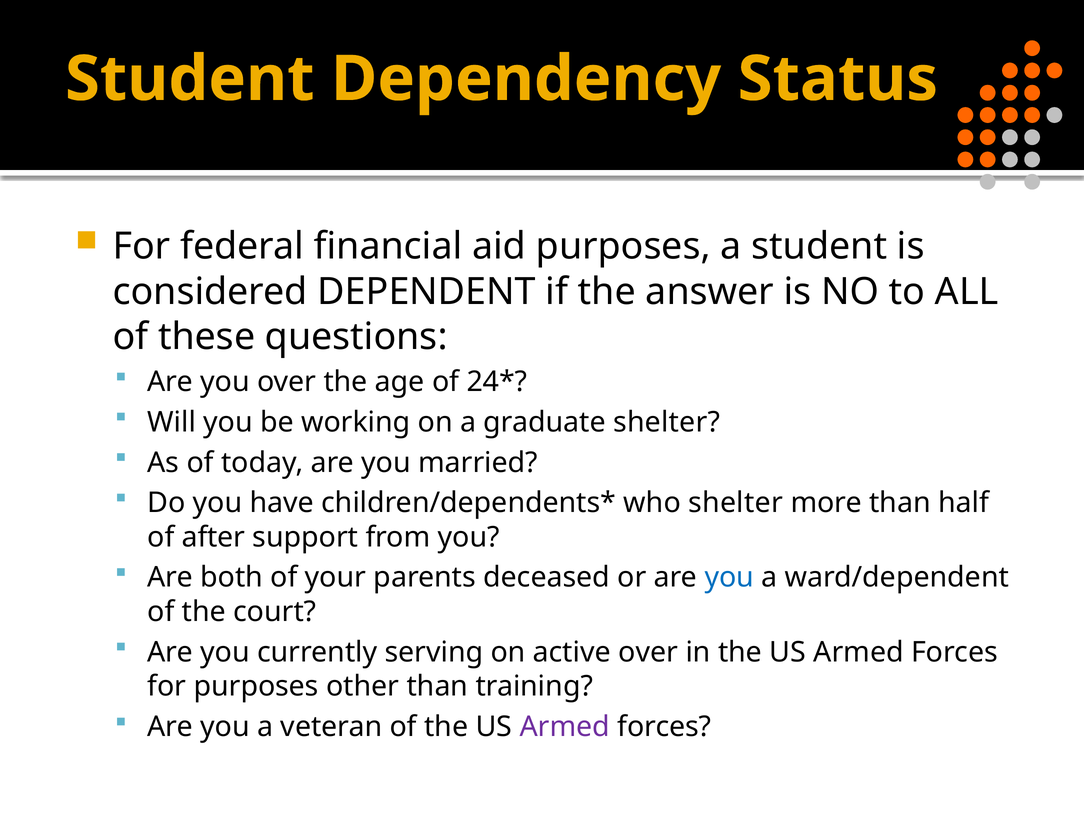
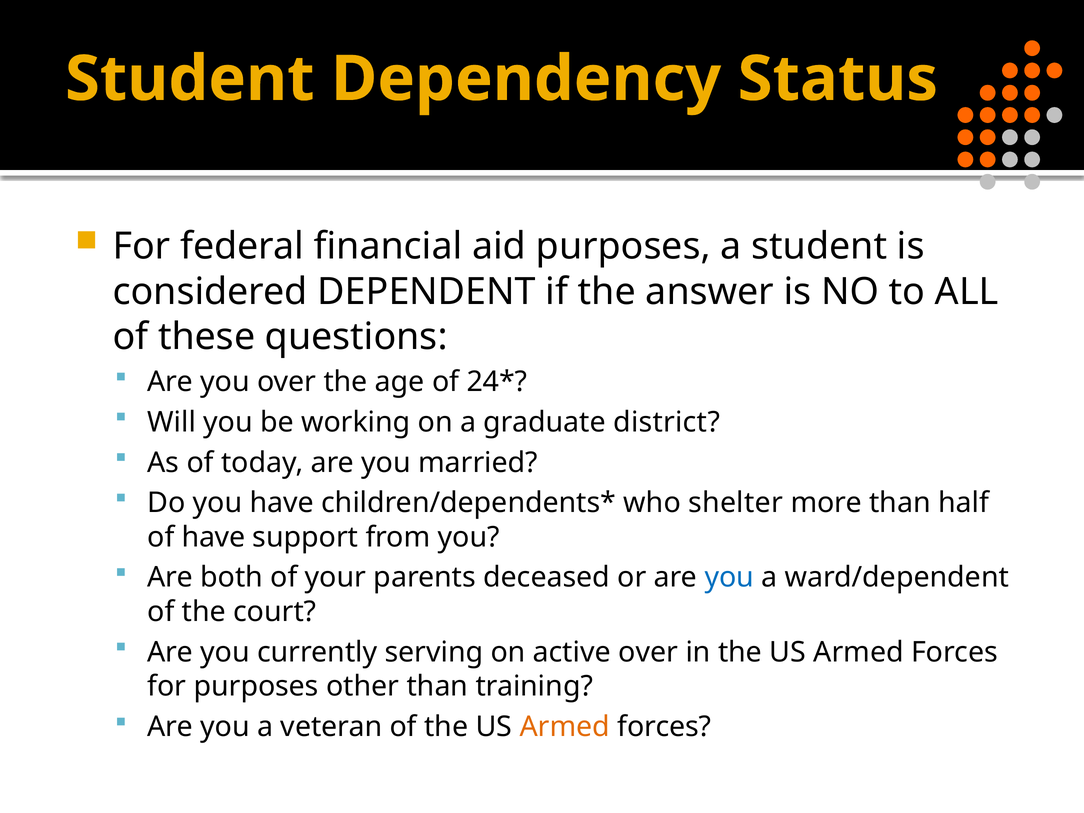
graduate shelter: shelter -> district
of after: after -> have
Armed at (565, 727) colour: purple -> orange
